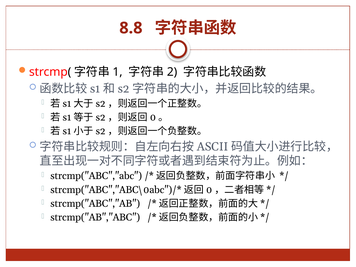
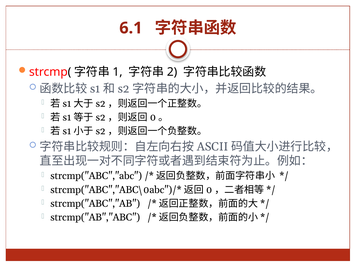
8.8: 8.8 -> 6.1
